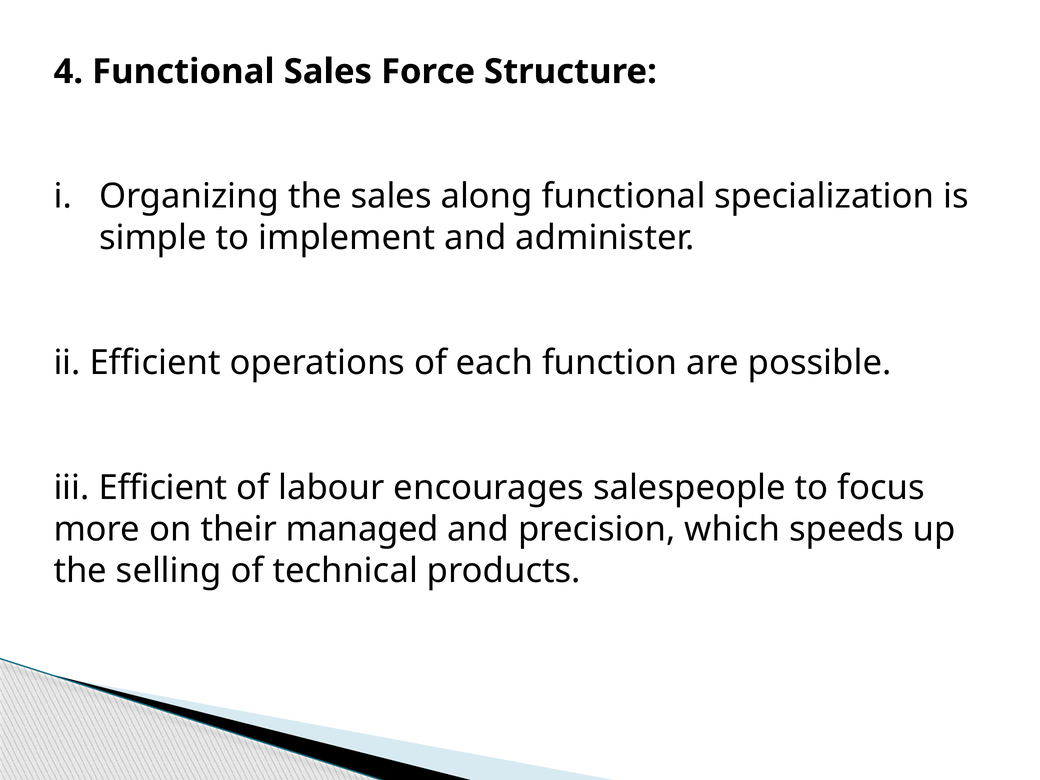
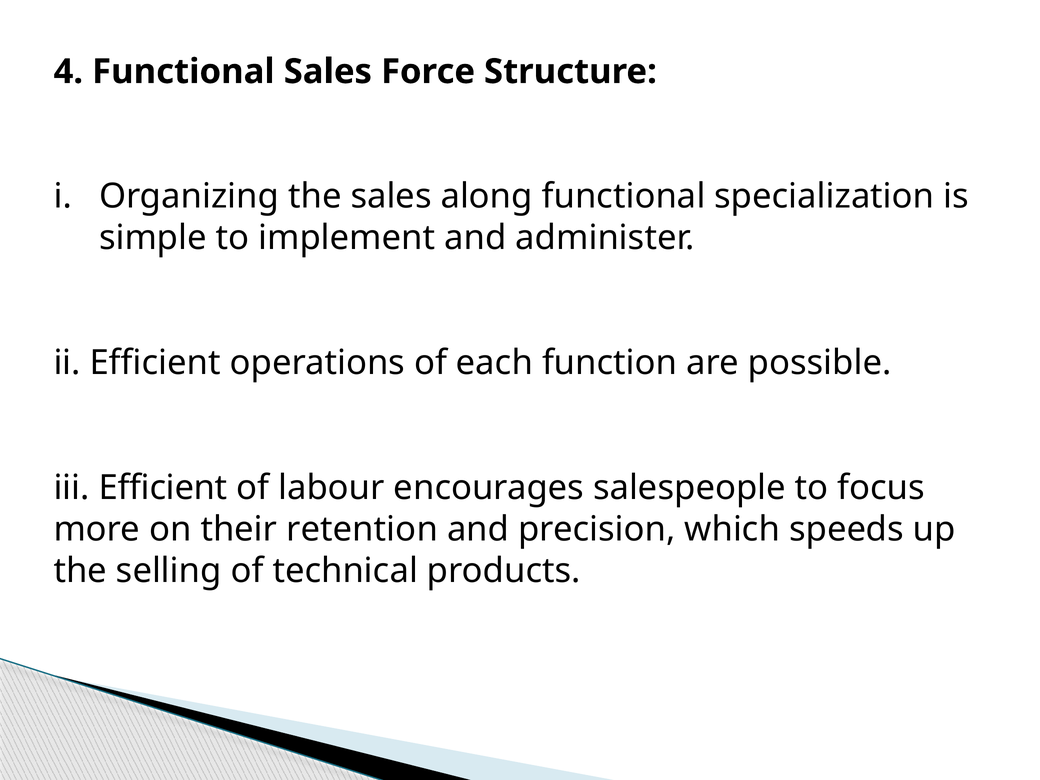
managed: managed -> retention
